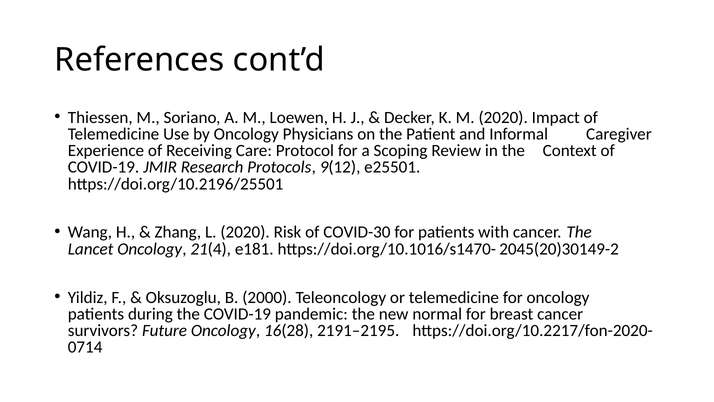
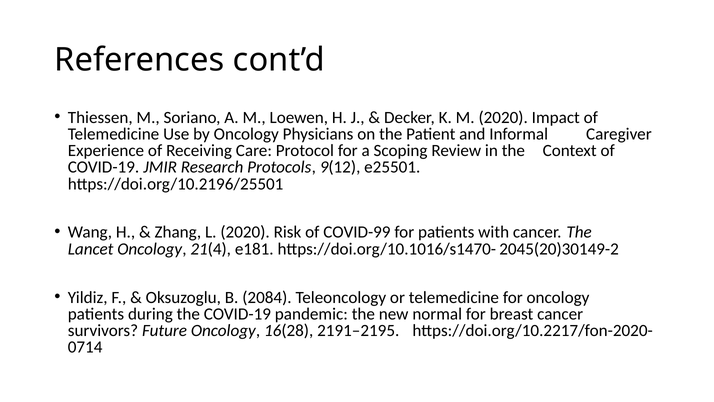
COVID-30: COVID-30 -> COVID-99
2000: 2000 -> 2084
